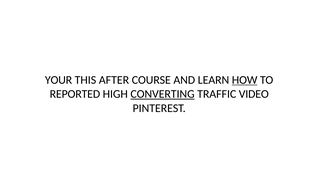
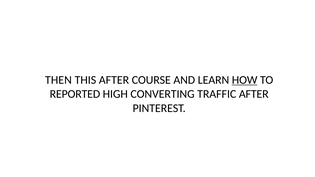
YOUR: YOUR -> THEN
CONVERTING underline: present -> none
TRAFFIC VIDEO: VIDEO -> AFTER
